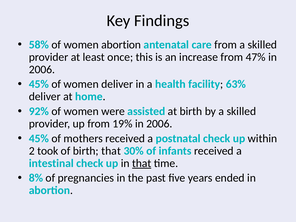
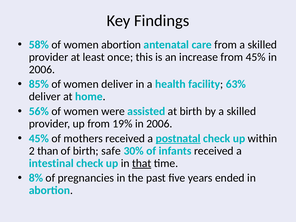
from 47%: 47% -> 45%
45% at (39, 84): 45% -> 85%
92%: 92% -> 56%
postnatal underline: none -> present
took: took -> than
birth that: that -> safe
